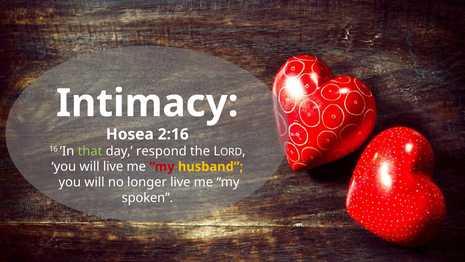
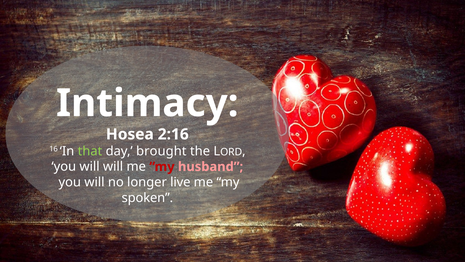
respond: respond -> brought
will live: live -> will
husband colour: yellow -> pink
